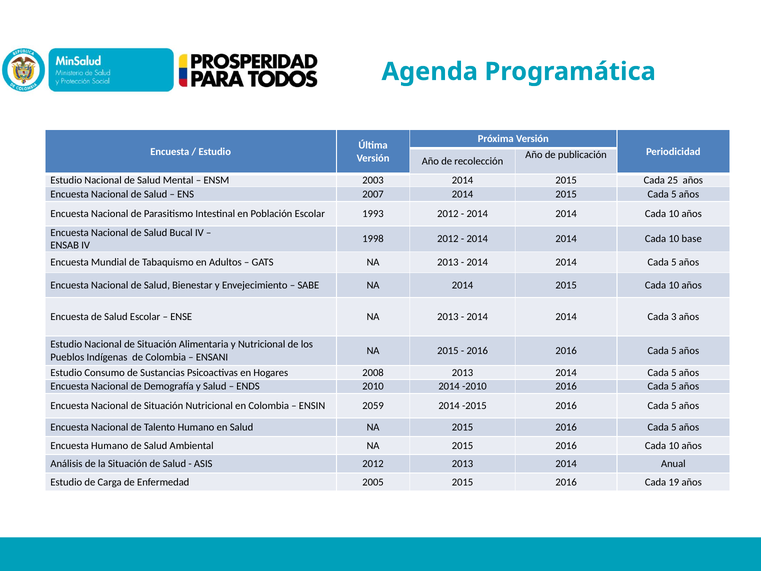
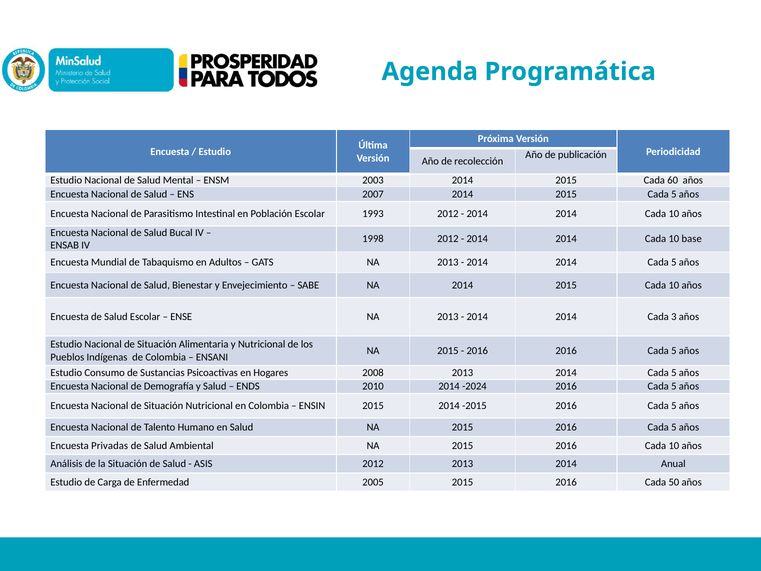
25: 25 -> 60
-2010: -2010 -> -2024
ENSIN 2059: 2059 -> 2015
Encuesta Humano: Humano -> Privadas
19: 19 -> 50
